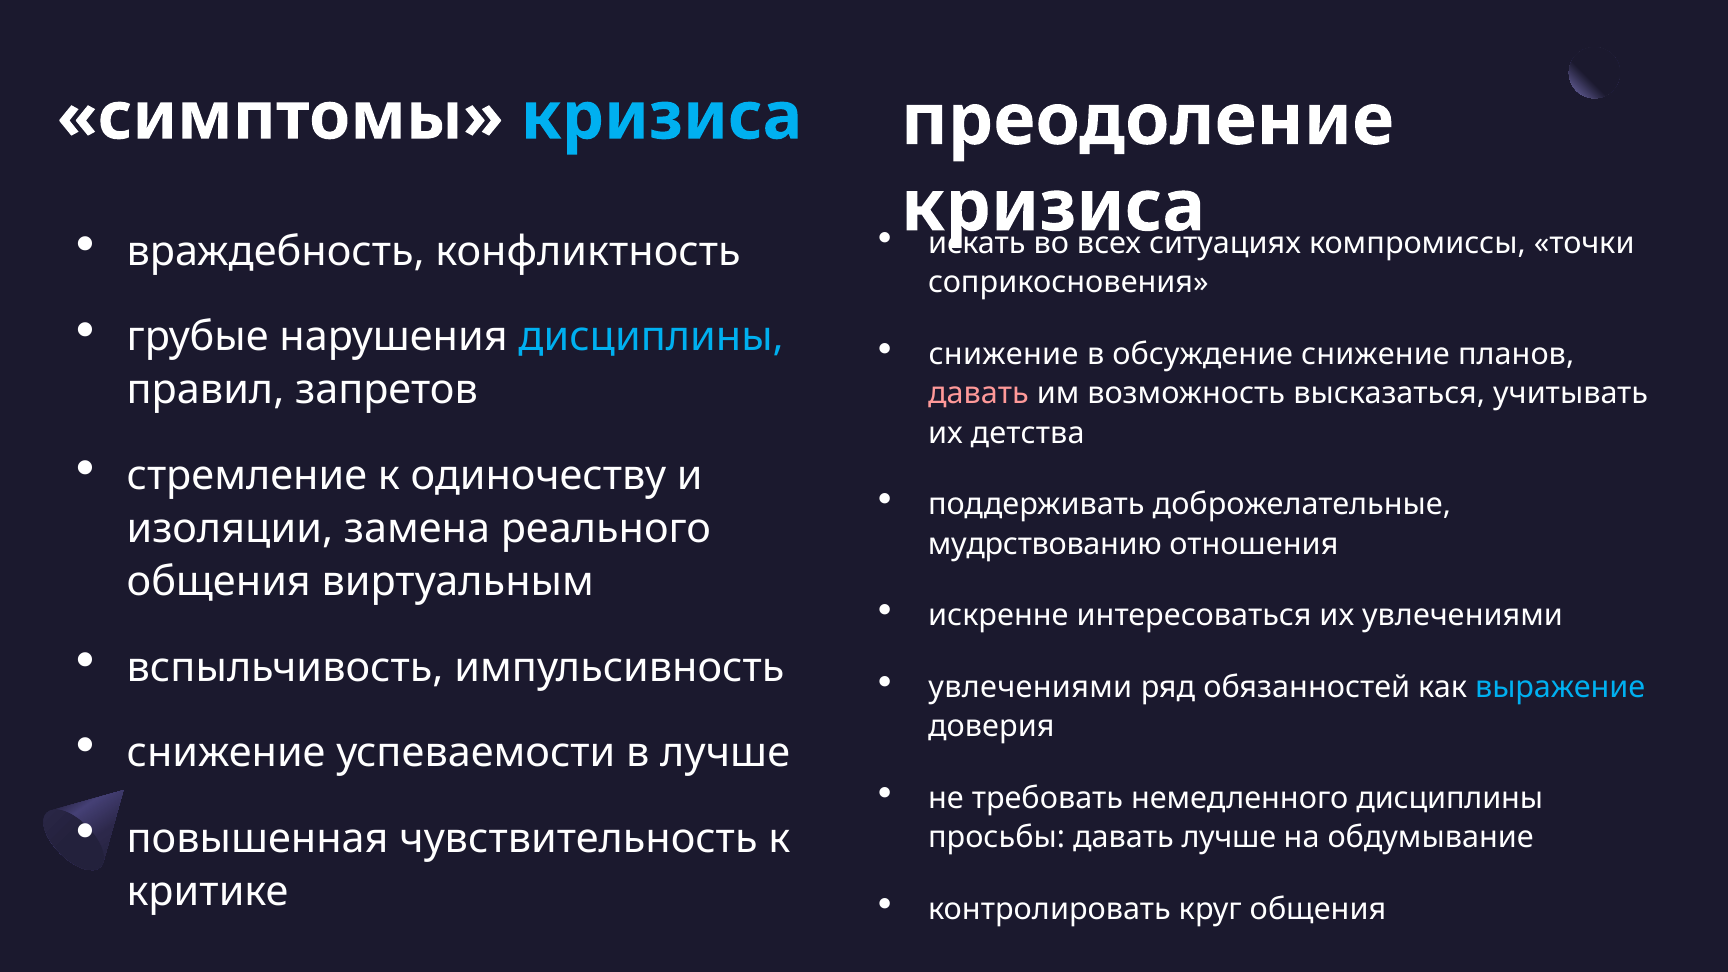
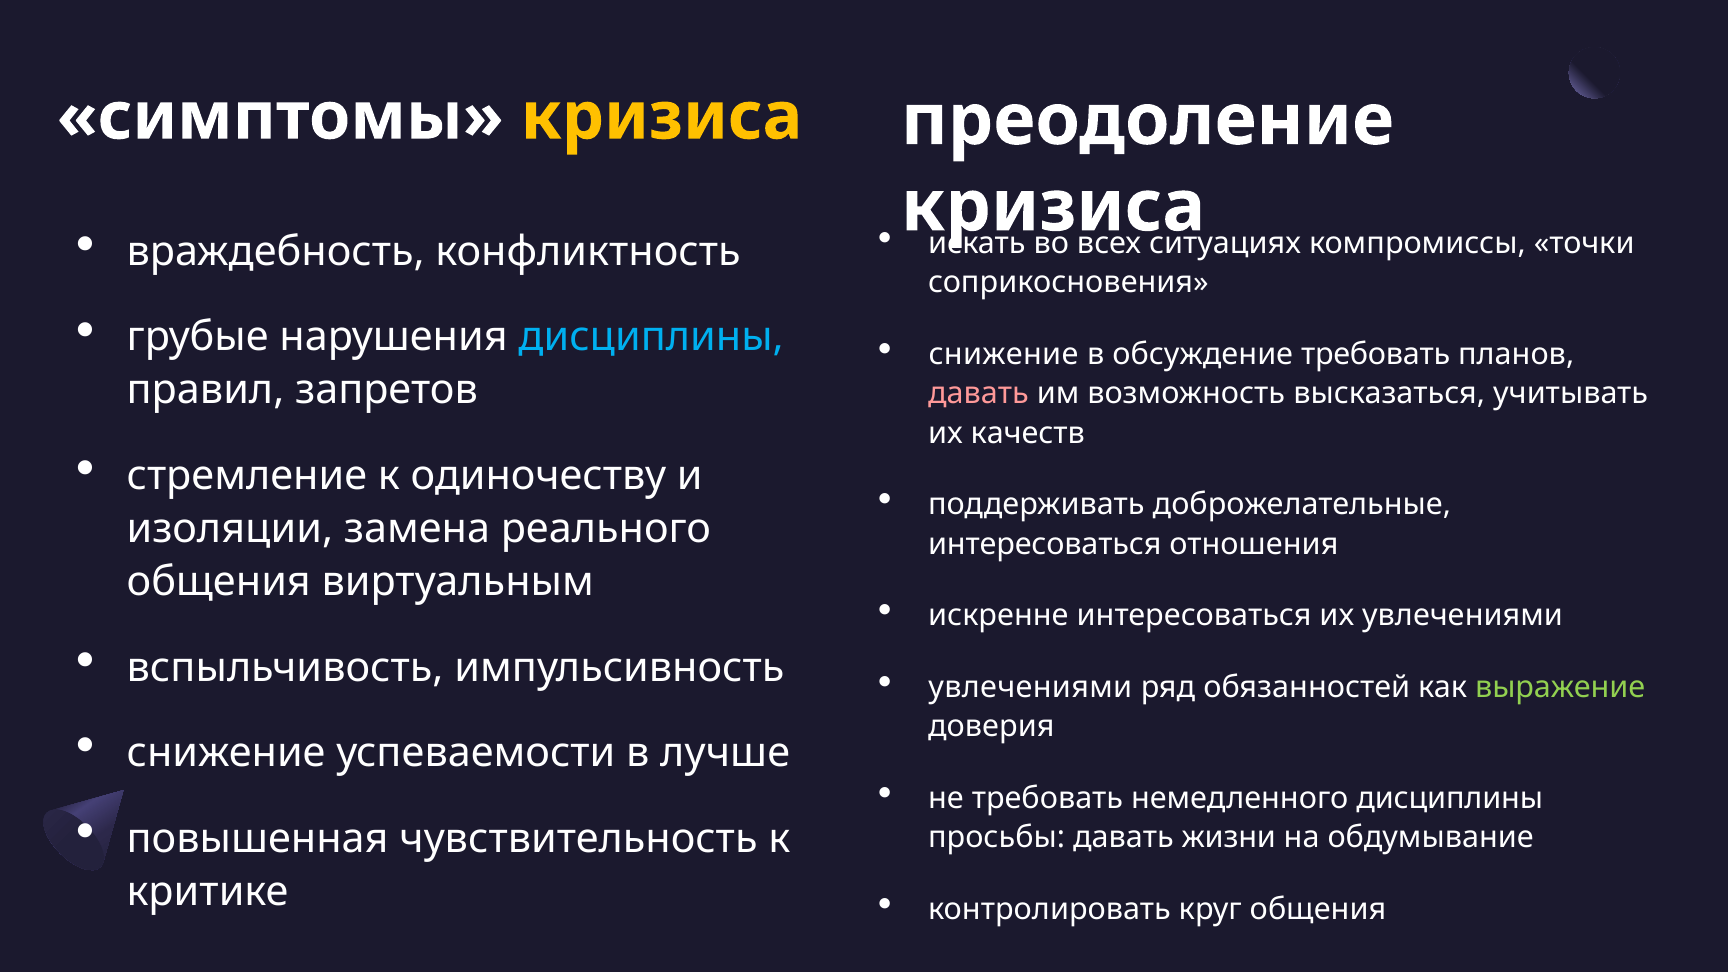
кризиса at (662, 117) colour: light blue -> yellow
обсуждение снижение: снижение -> требовать
детства: детства -> качеств
мудрствованию at (1045, 544): мудрствованию -> интересоваться
выражение colour: light blue -> light green
давать лучше: лучше -> жизни
